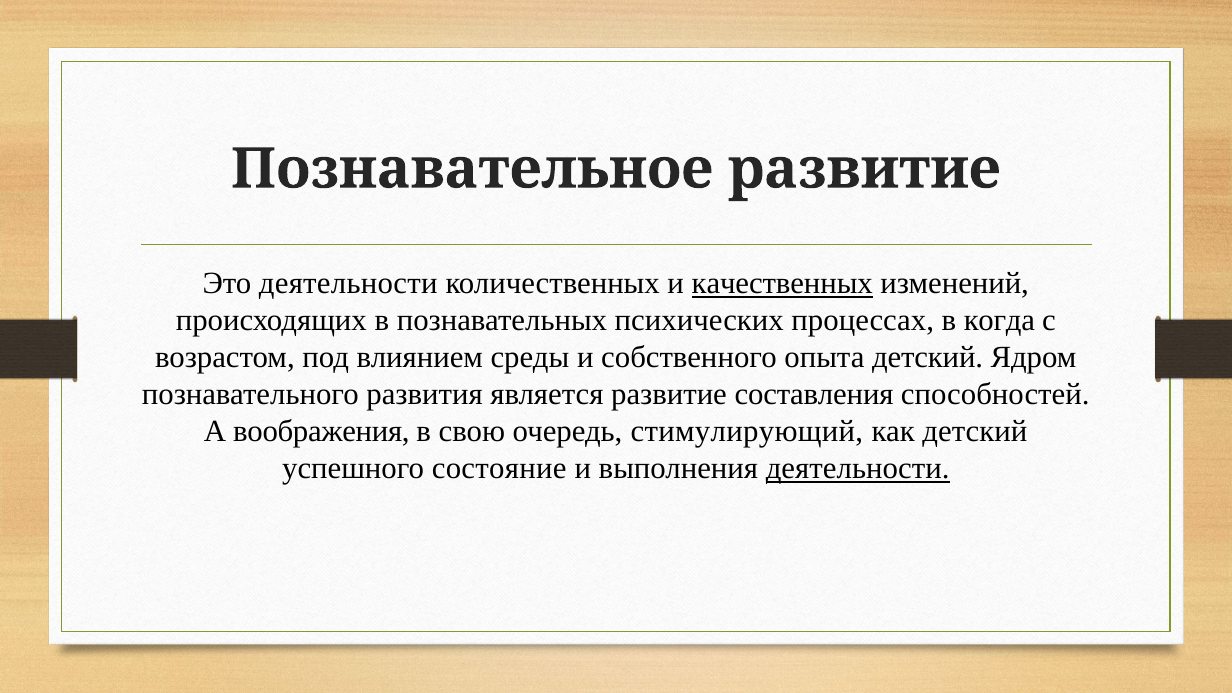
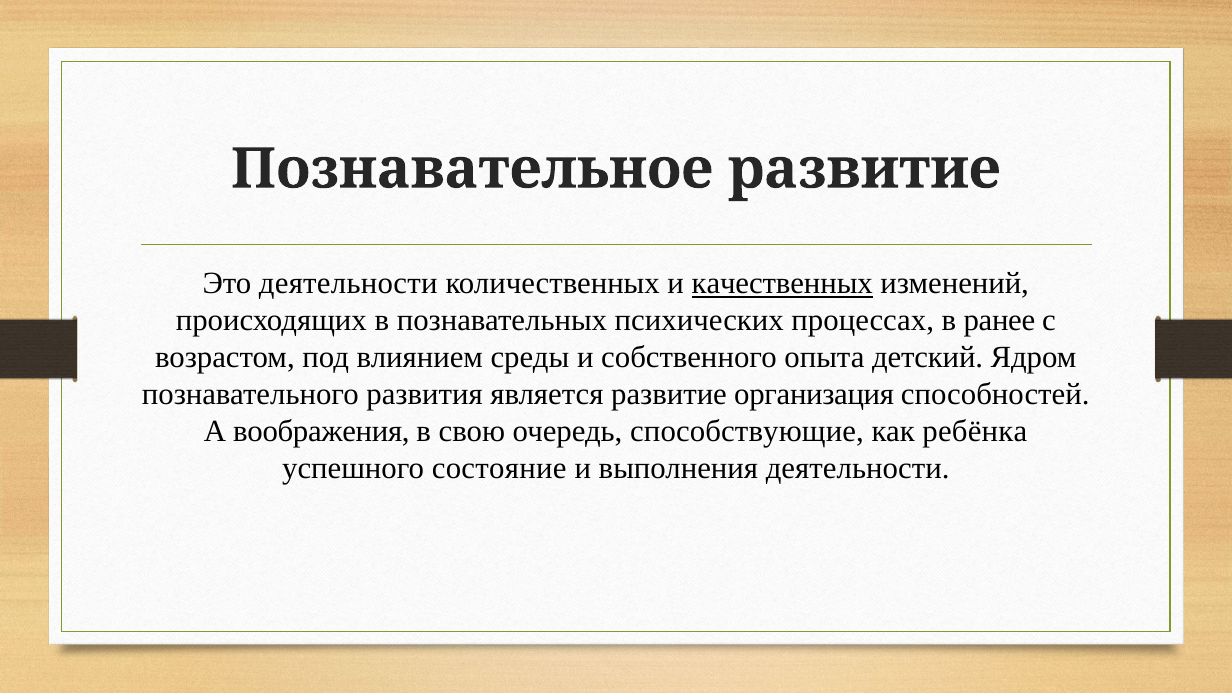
когда: когда -> ранее
составления: составления -> организация
стимулирующий: стимулирующий -> способствующие
как детский: детский -> ребёнка
деятельности at (858, 468) underline: present -> none
